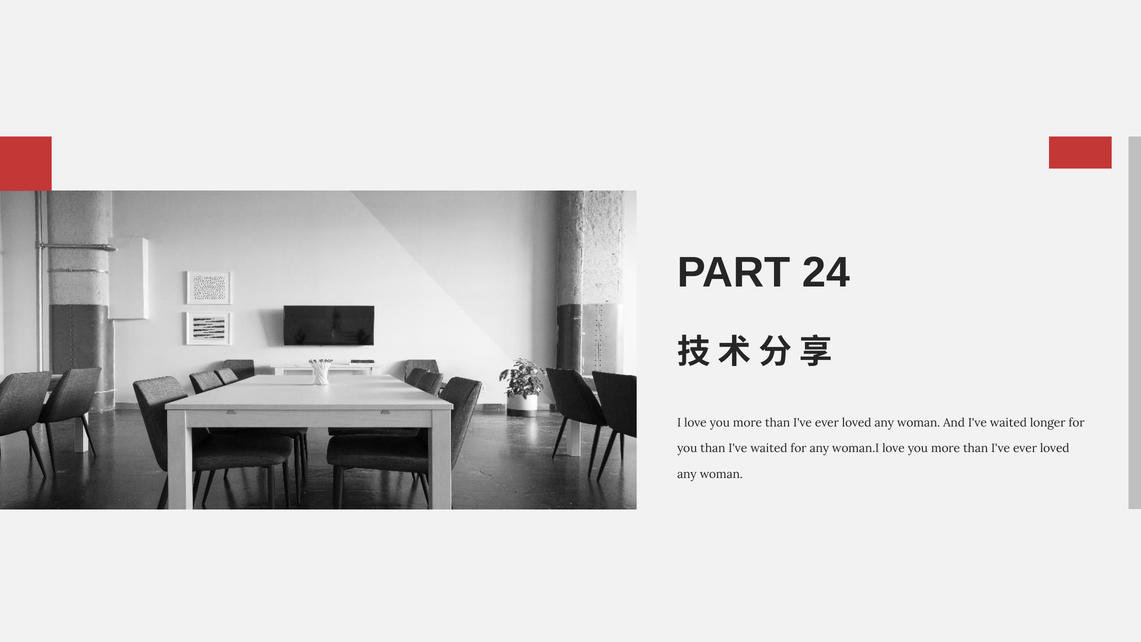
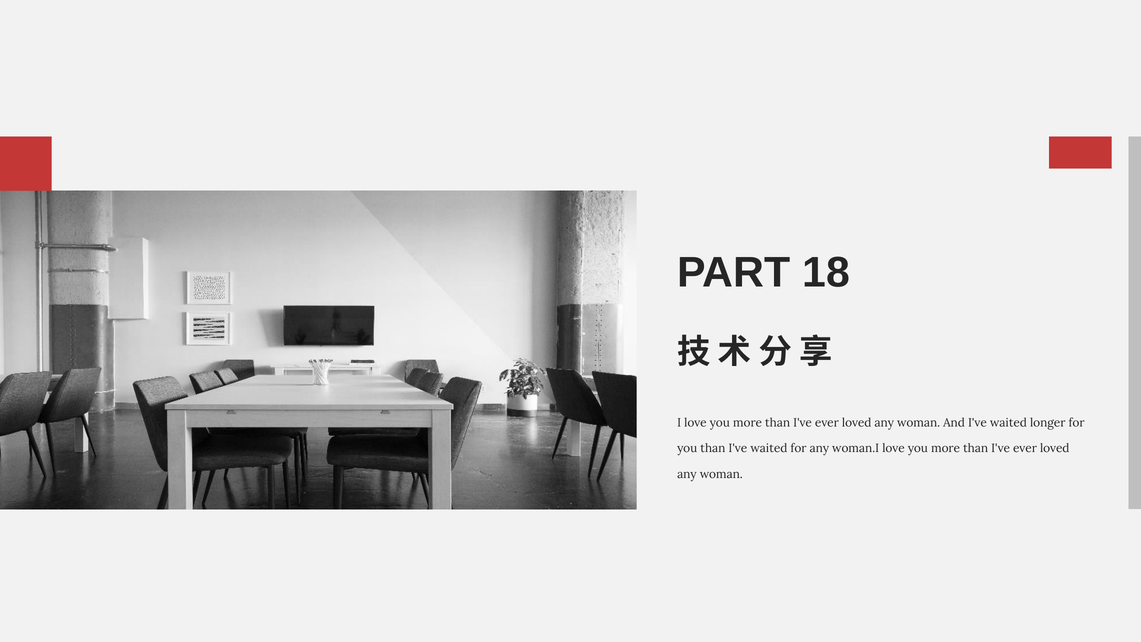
24: 24 -> 18
